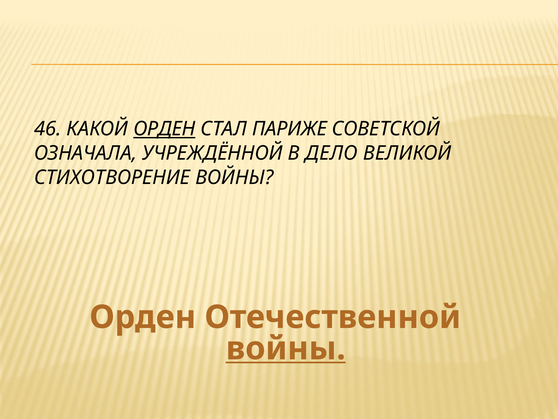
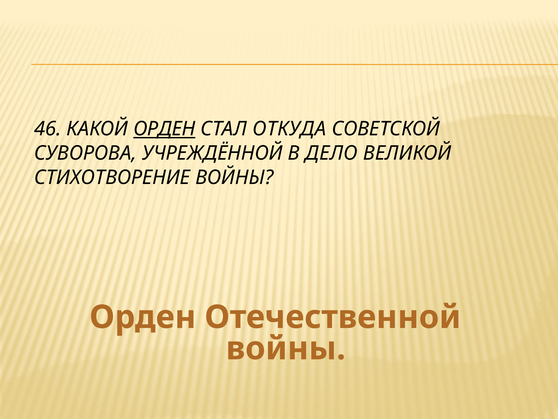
ПАРИЖЕ: ПАРИЖЕ -> ОТКУДА
ОЗНАЧАЛА: ОЗНАЧАЛА -> СУВОРОВА
войны at (286, 348) underline: present -> none
